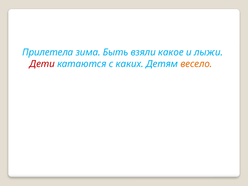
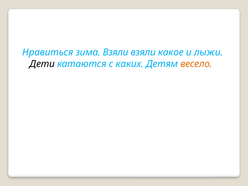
Прилетела: Прилетела -> Нравиться
зима Быть: Быть -> Взяли
Дети colour: red -> black
